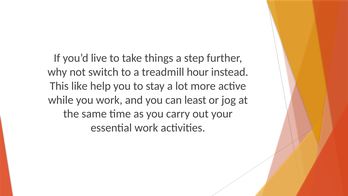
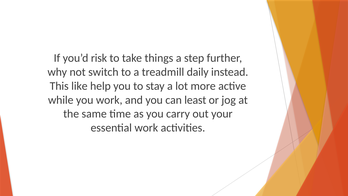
live: live -> risk
hour: hour -> daily
